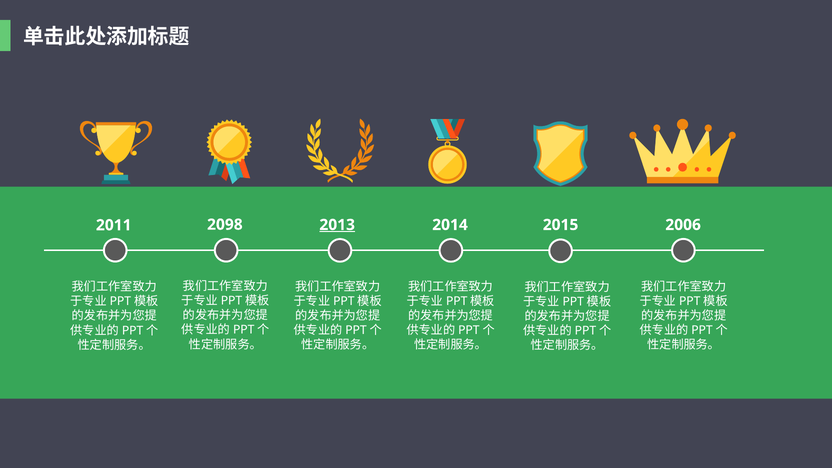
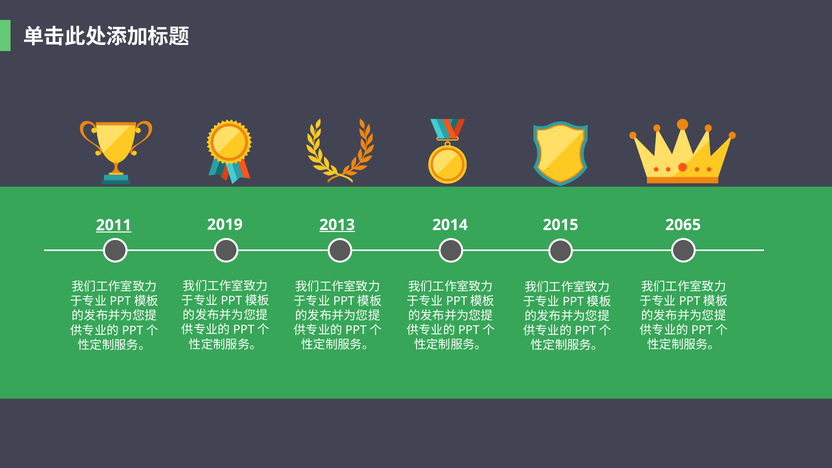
2098: 2098 -> 2019
2006: 2006 -> 2065
2011 underline: none -> present
